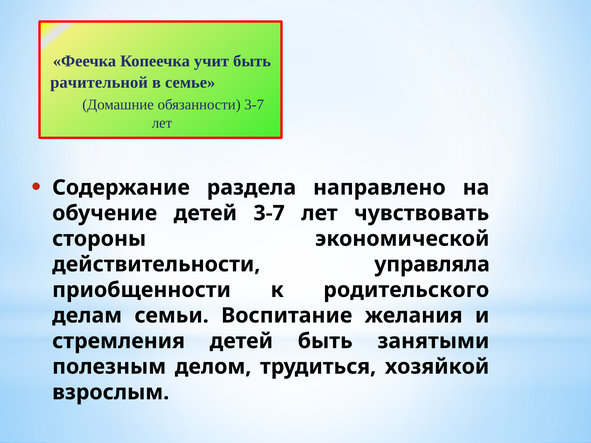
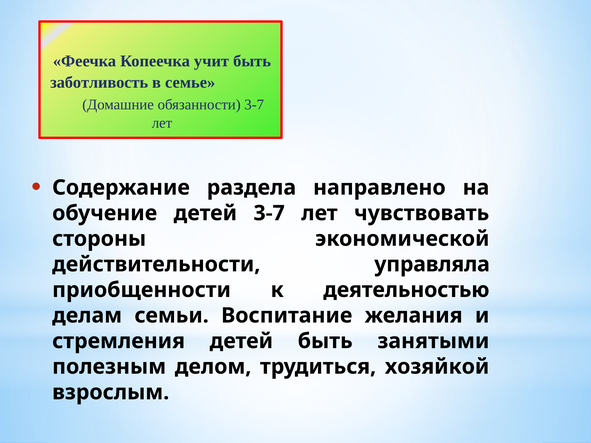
рачительной: рачительной -> заботливость
родительского: родительского -> деятельностью
